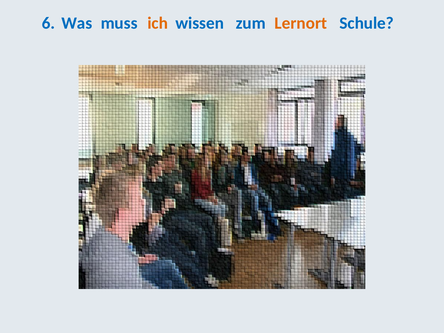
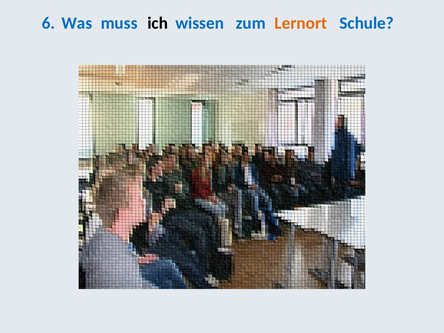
ich colour: orange -> black
